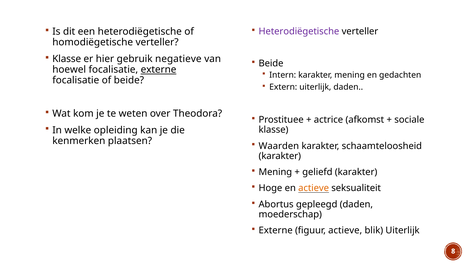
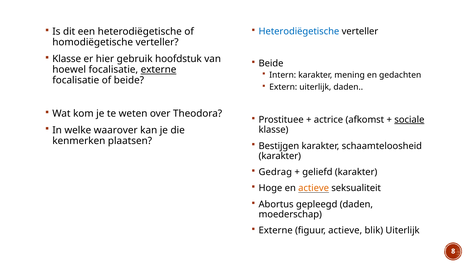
Heterodiëgetische at (299, 31) colour: purple -> blue
negatieve: negatieve -> hoofdstuk
sociale underline: none -> present
opleiding: opleiding -> waarover
Waarden: Waarden -> Bestijgen
Mening at (275, 172): Mening -> Gedrag
